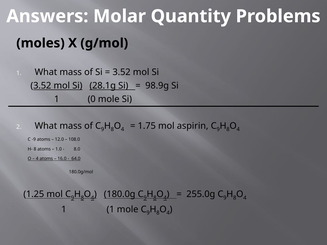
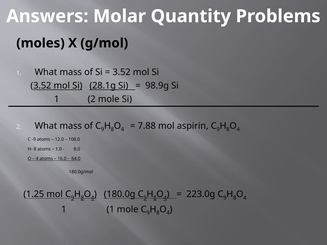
1 0: 0 -> 2
1.75: 1.75 -> 7.88
255.0g: 255.0g -> 223.0g
